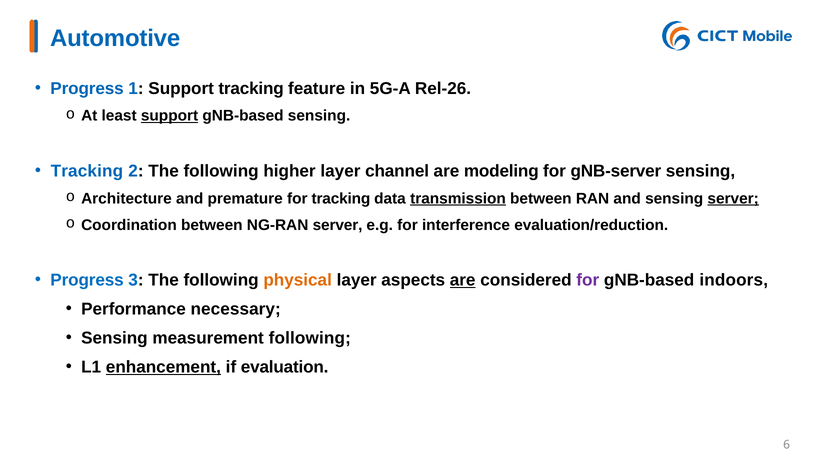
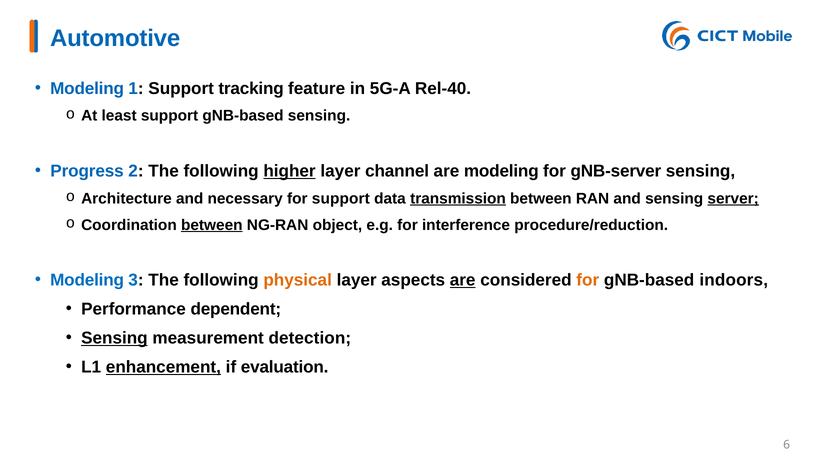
Progress at (87, 88): Progress -> Modeling
Rel-26: Rel-26 -> Rel-40
support at (170, 116) underline: present -> none
Tracking at (87, 171): Tracking -> Progress
higher underline: none -> present
premature: premature -> necessary
for tracking: tracking -> support
between at (212, 225) underline: none -> present
NG-RAN server: server -> object
evaluation/reduction: evaluation/reduction -> procedure/reduction
Progress at (87, 280): Progress -> Modeling
for at (588, 280) colour: purple -> orange
necessary: necessary -> dependent
Sensing at (114, 338) underline: none -> present
measurement following: following -> detection
